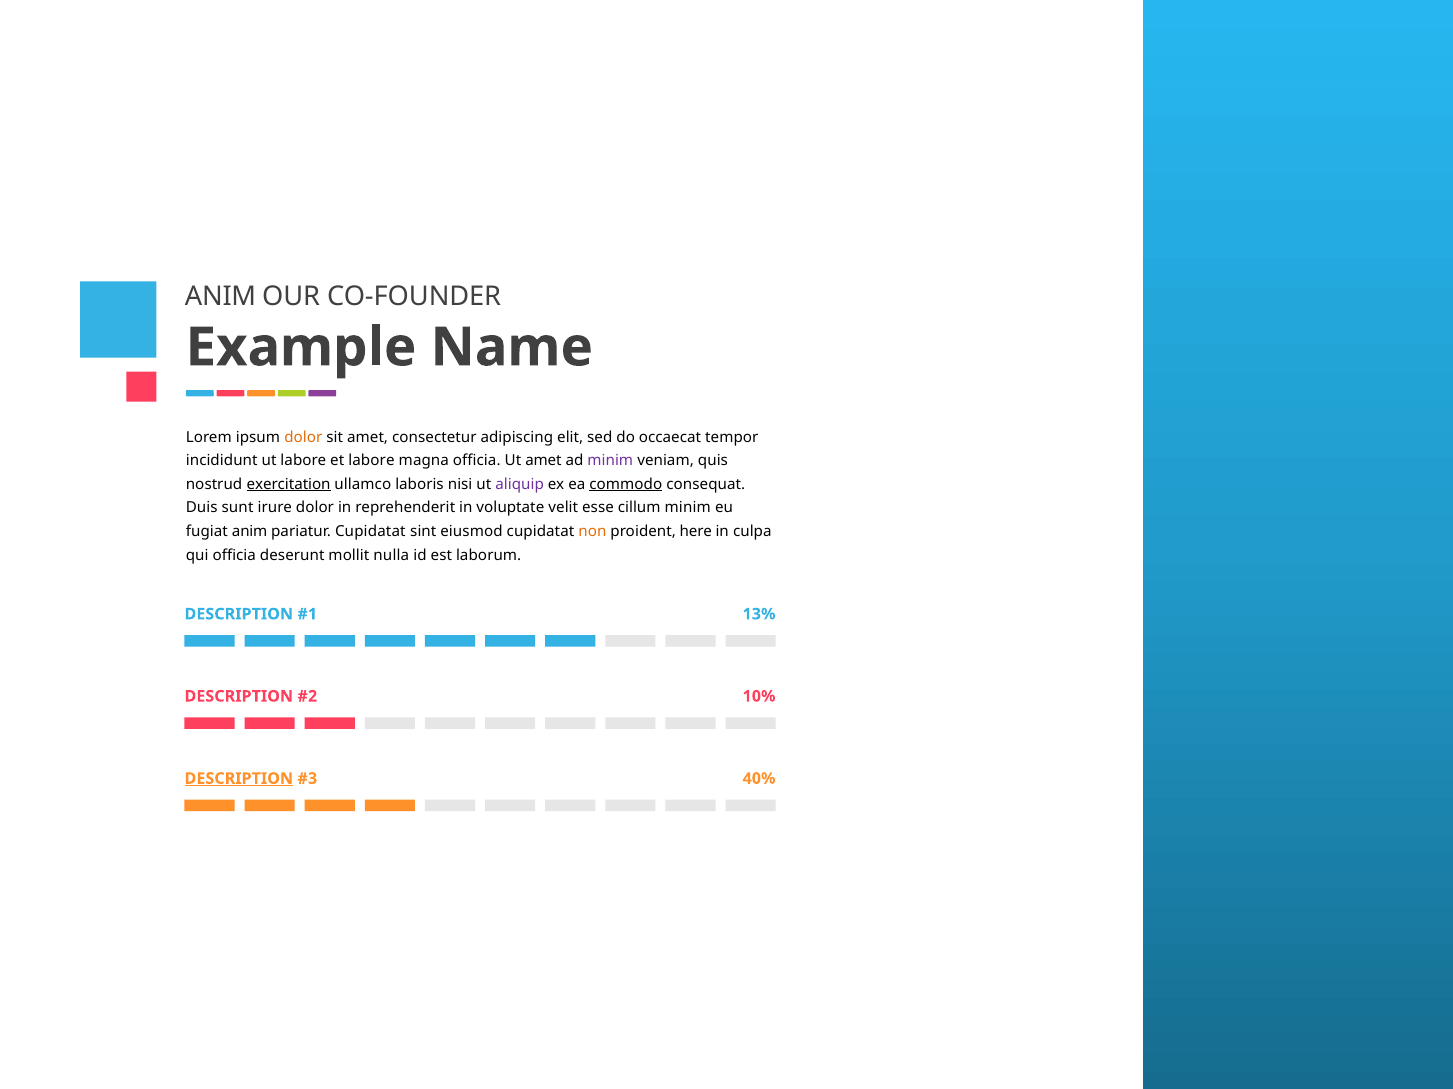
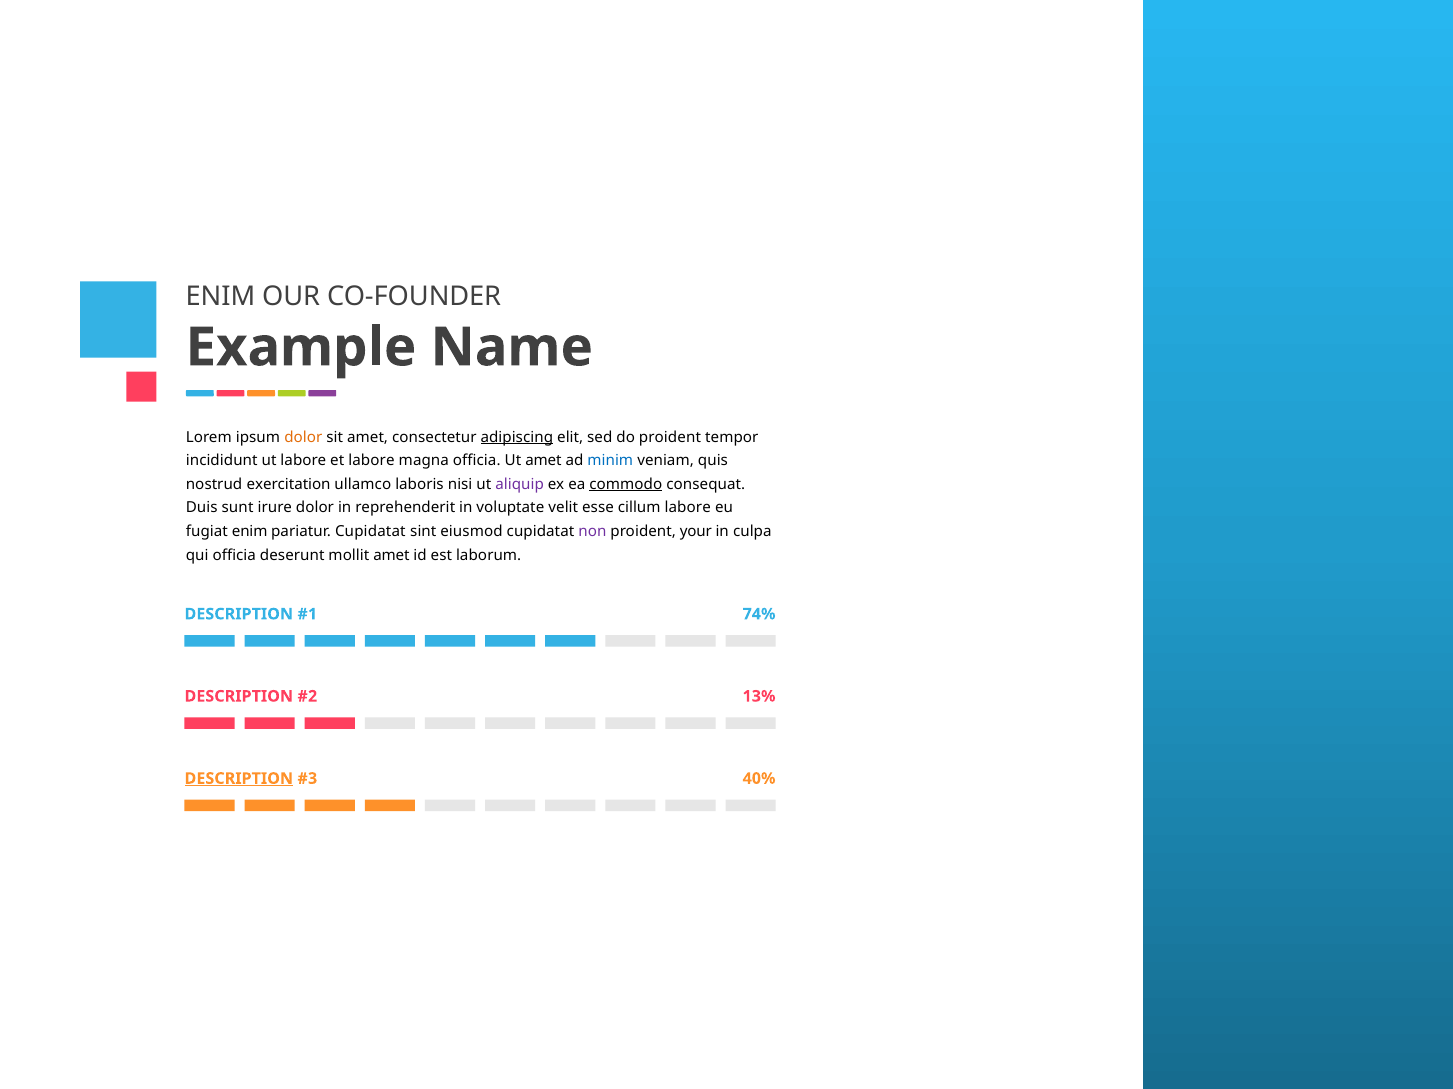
ANIM at (221, 297): ANIM -> ENIM
adipiscing underline: none -> present
do occaecat: occaecat -> proident
minim at (610, 461) colour: purple -> blue
exercitation underline: present -> none
cillum minim: minim -> labore
fugiat anim: anim -> enim
non colour: orange -> purple
here: here -> your
mollit nulla: nulla -> amet
13%: 13% -> 74%
10%: 10% -> 13%
